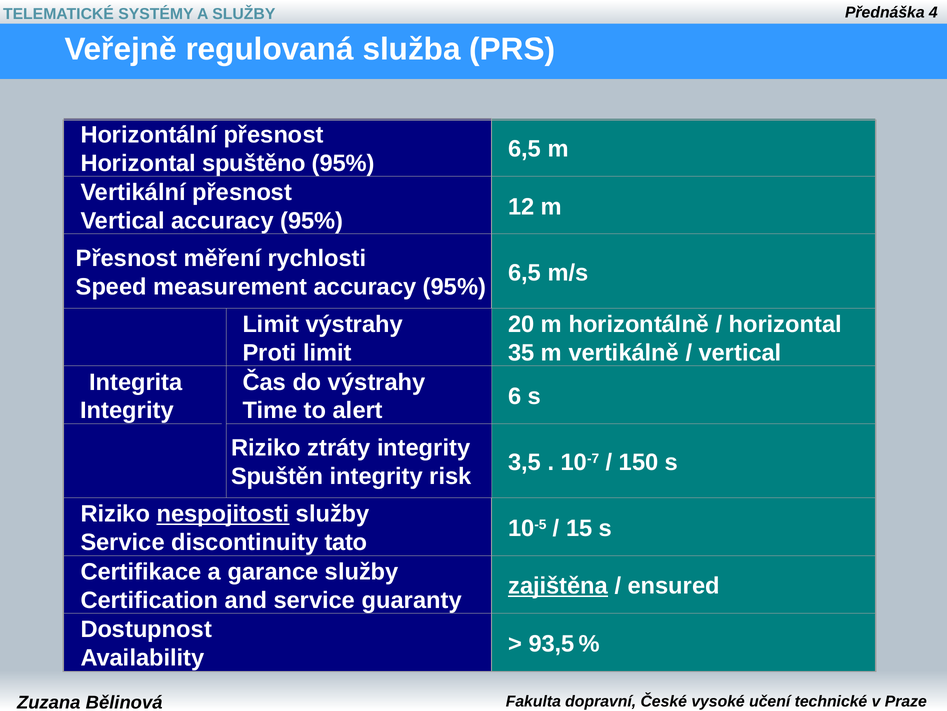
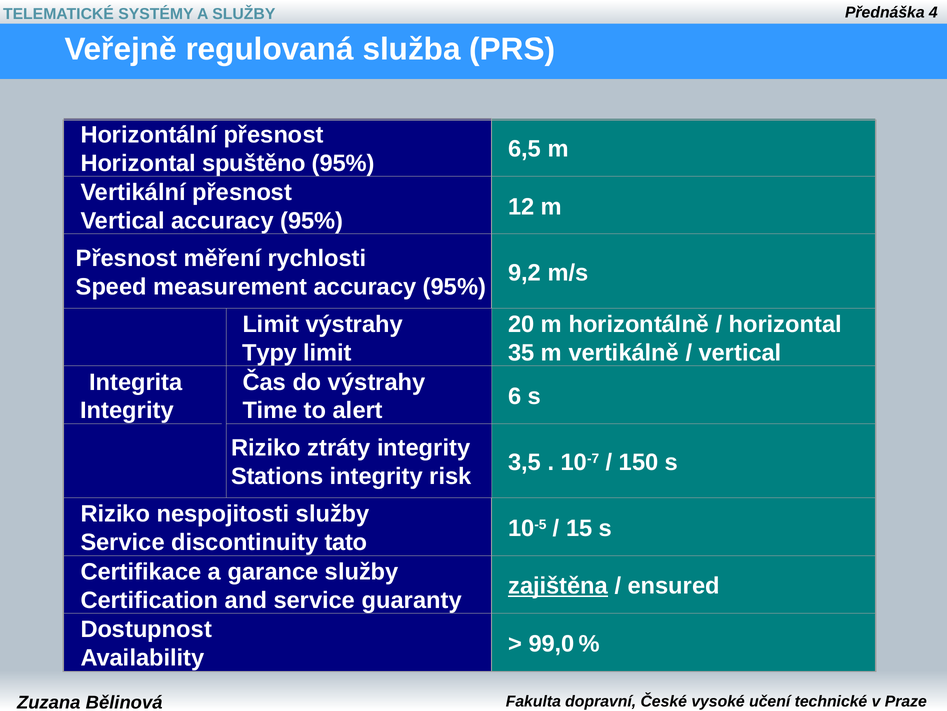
6,5 at (525, 272): 6,5 -> 9,2
Proti: Proti -> Typy
Spuštěn: Spuštěn -> Stations
nespojitosti underline: present -> none
93,5: 93,5 -> 99,0
